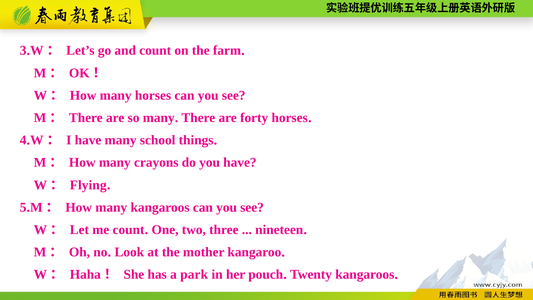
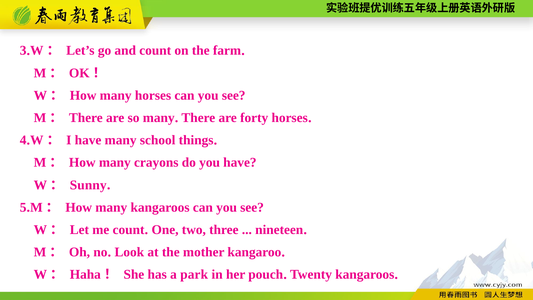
Flying: Flying -> Sunny
